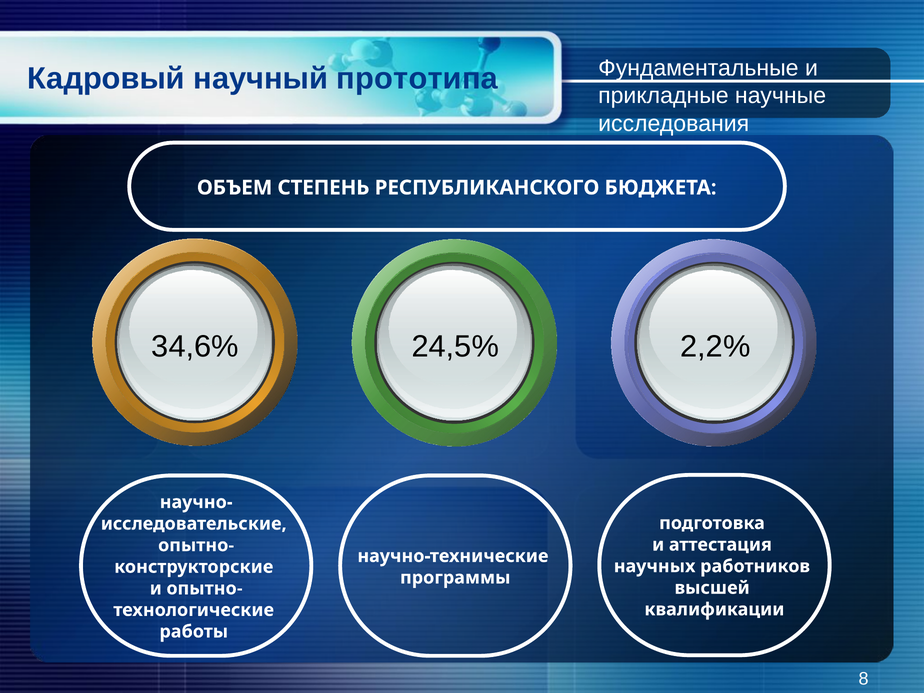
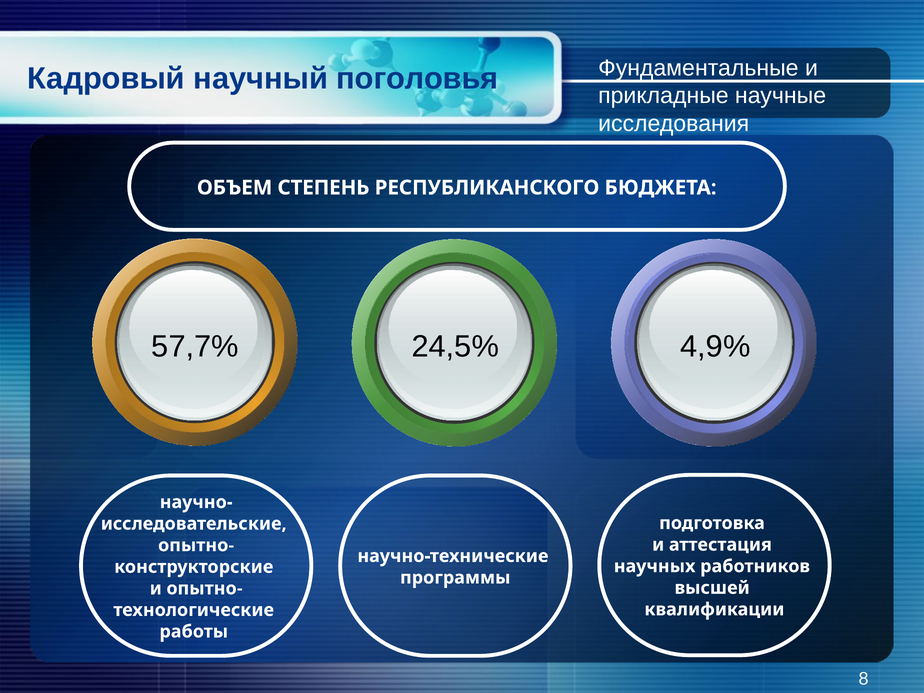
прототипа: прототипа -> поголовья
34,6%: 34,6% -> 57,7%
2,2%: 2,2% -> 4,9%
